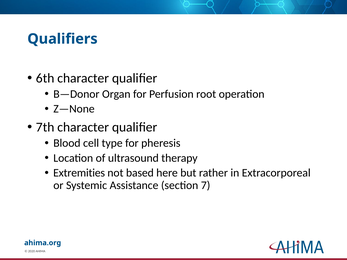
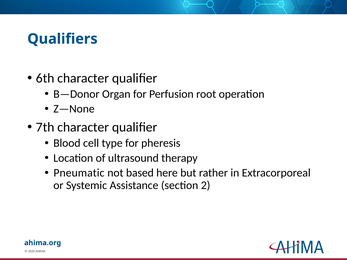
Extremities: Extremities -> Pneumatic
7: 7 -> 2
